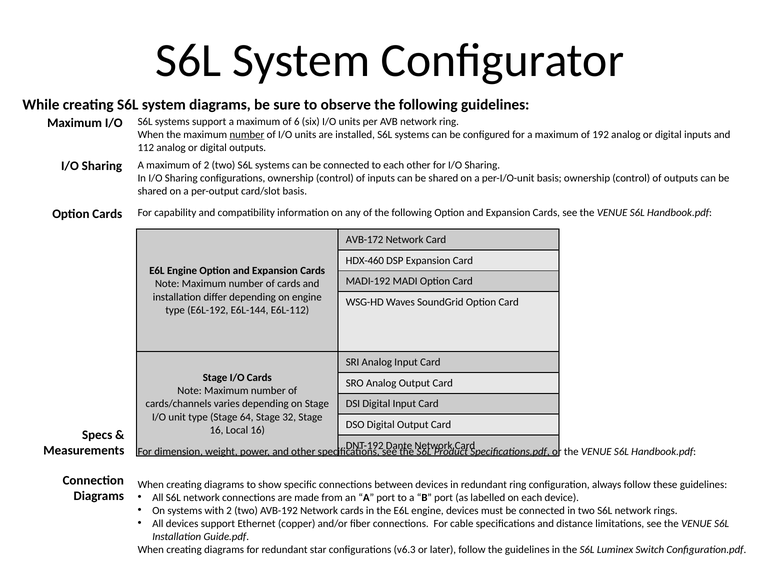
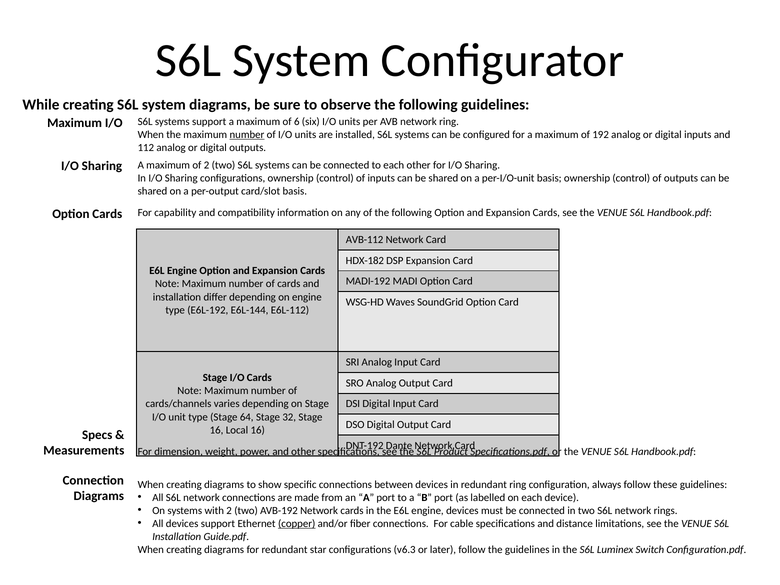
AVB-172: AVB-172 -> AVB-112
HDX-460: HDX-460 -> HDX-182
copper underline: none -> present
